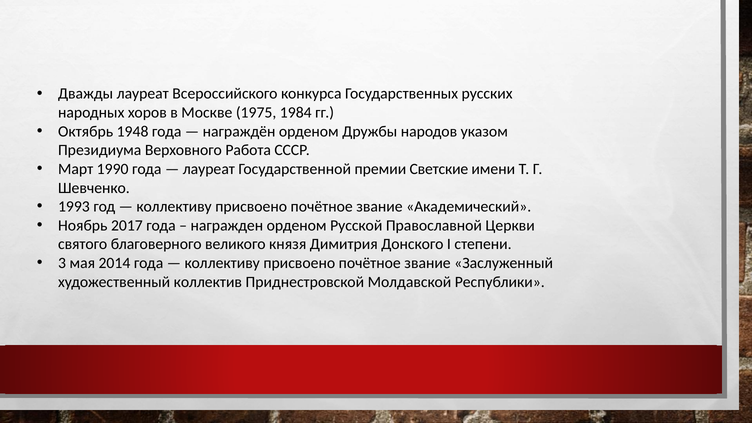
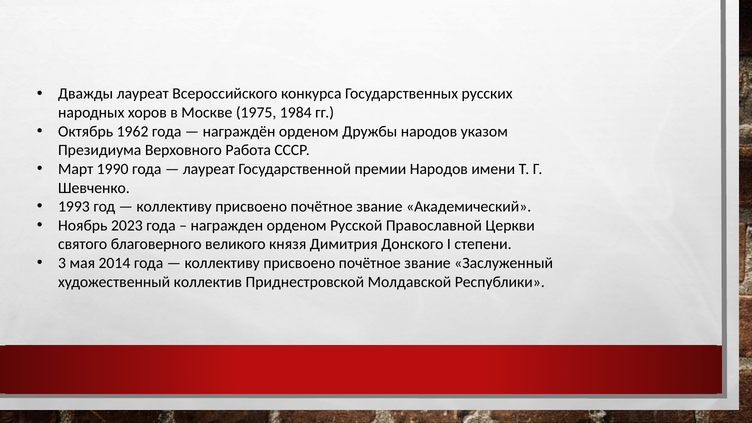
1948: 1948 -> 1962
премии Светские: Светские -> Народов
2017: 2017 -> 2023
